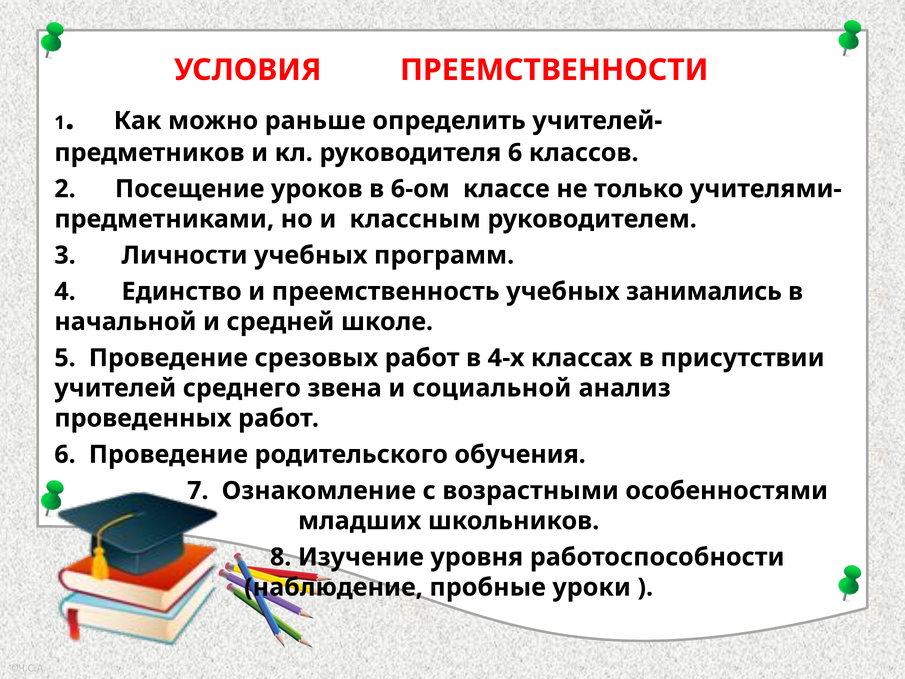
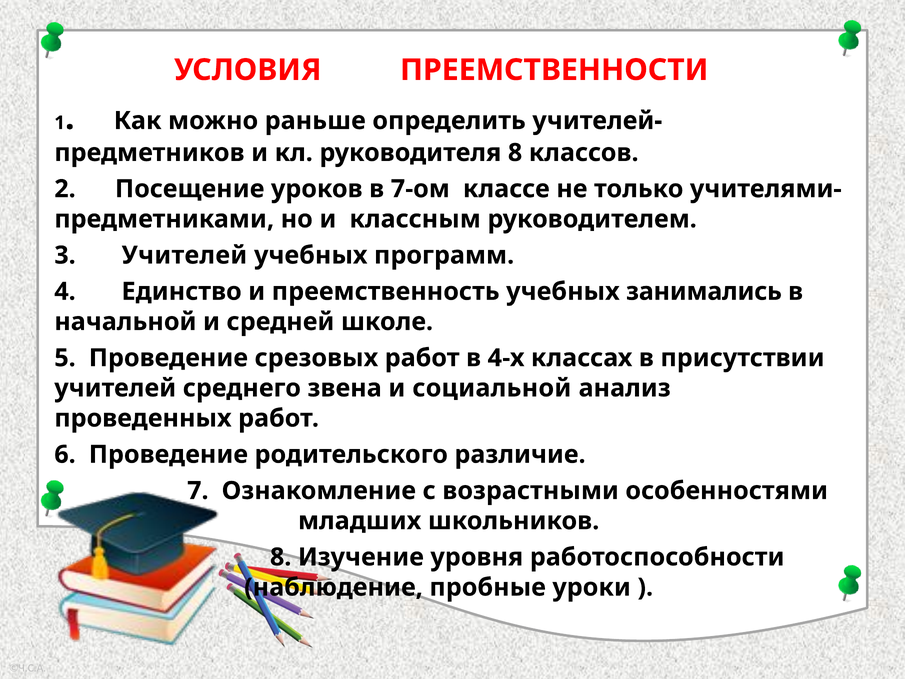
руководителя 6: 6 -> 8
6-ом: 6-ом -> 7-ом
3 Личности: Личности -> Учителей
обучения: обучения -> различие
